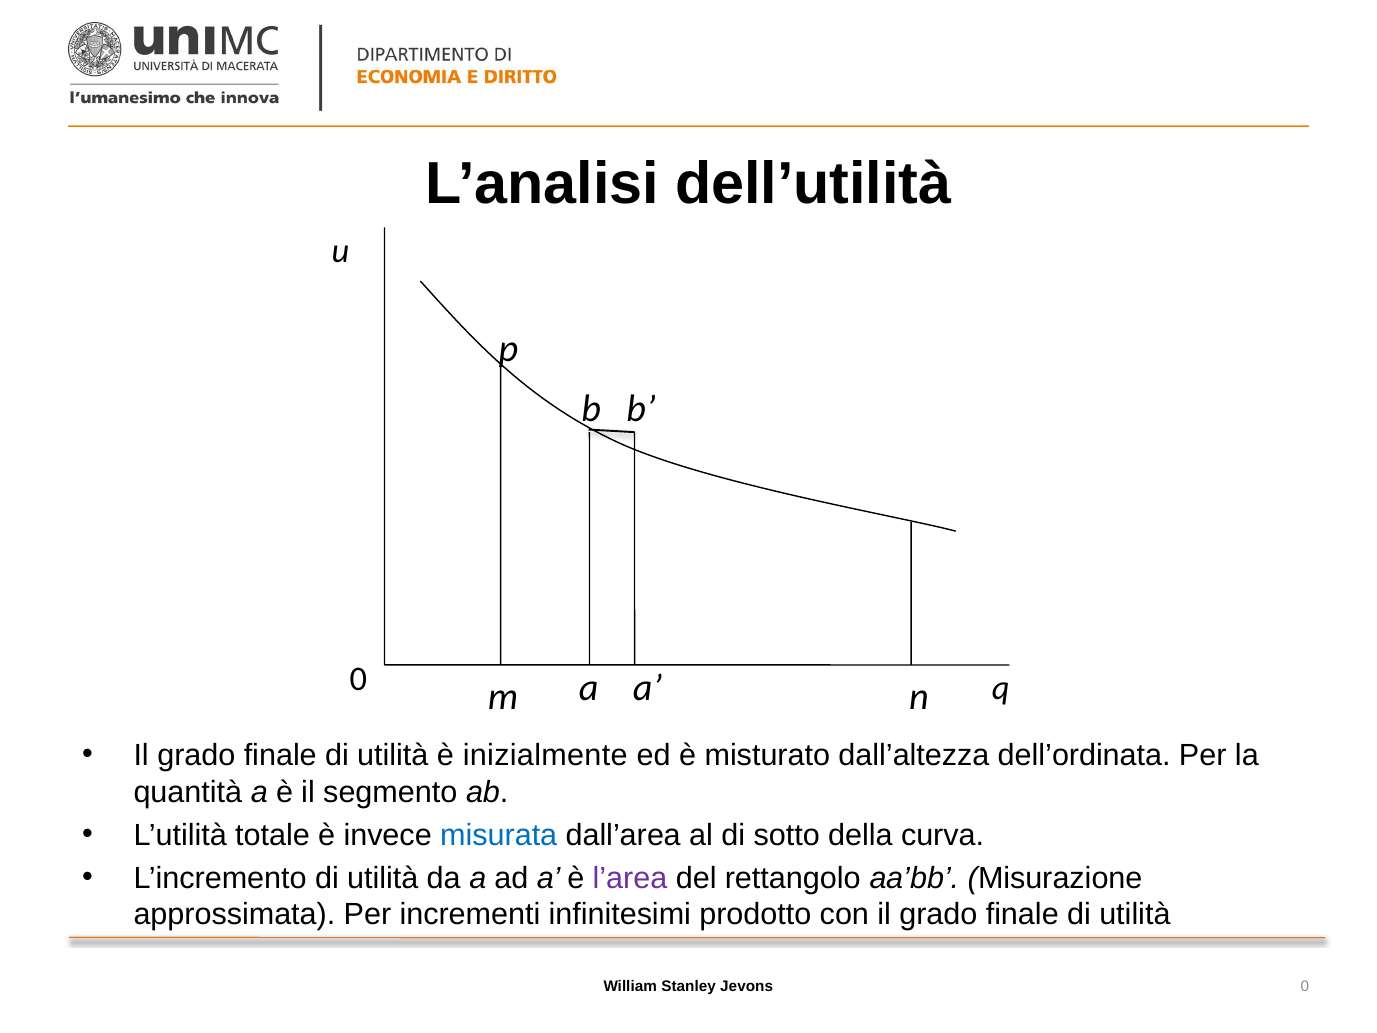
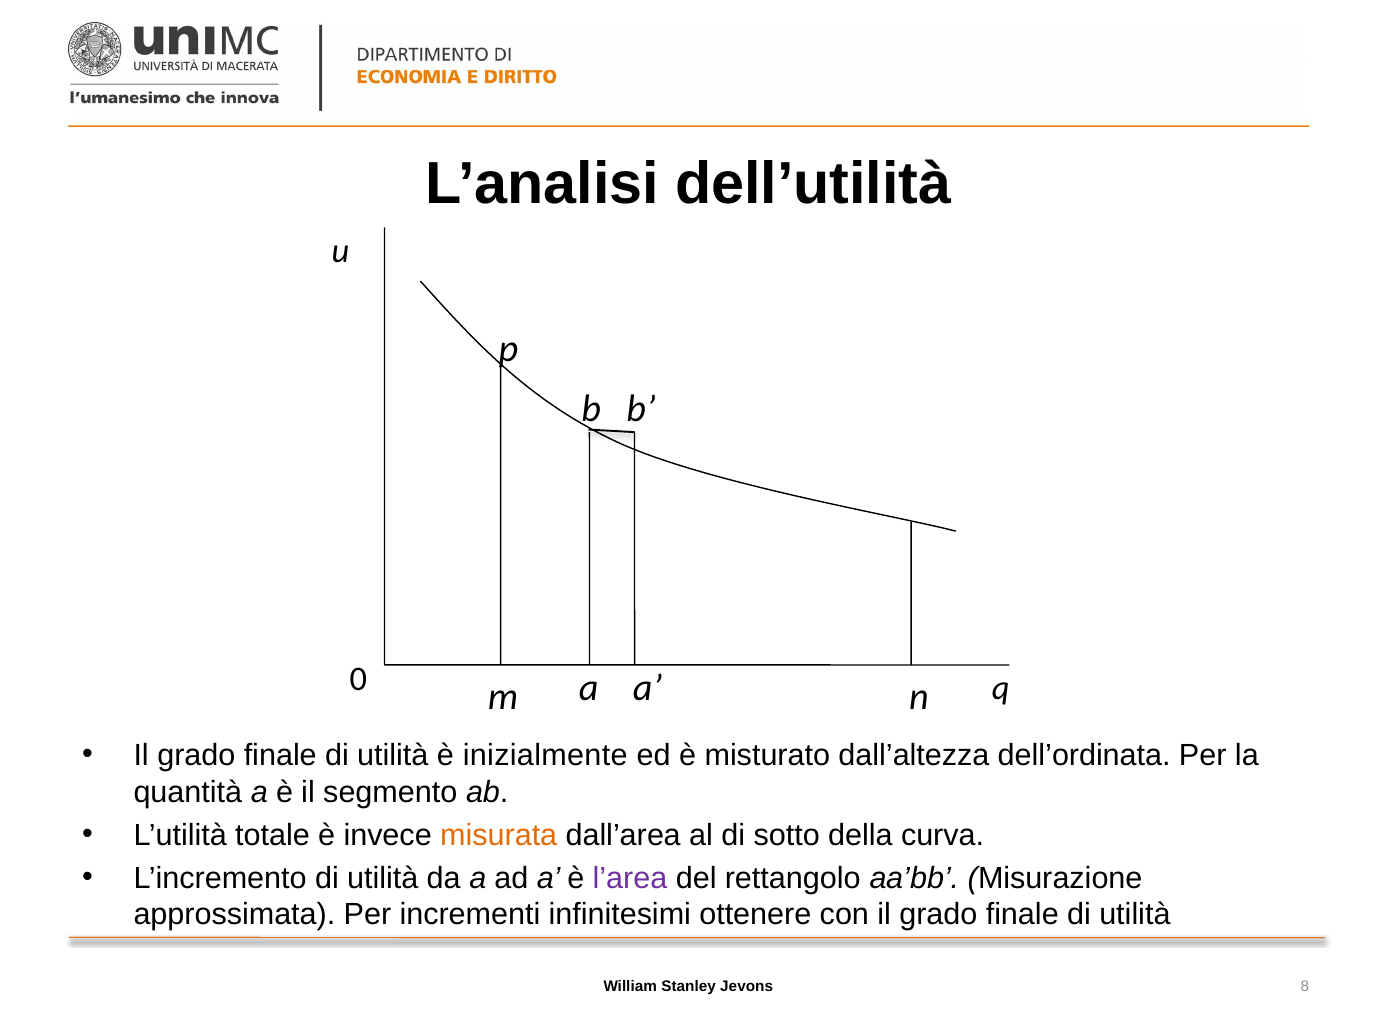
misurata colour: blue -> orange
prodotto: prodotto -> ottenere
Jevons 0: 0 -> 8
